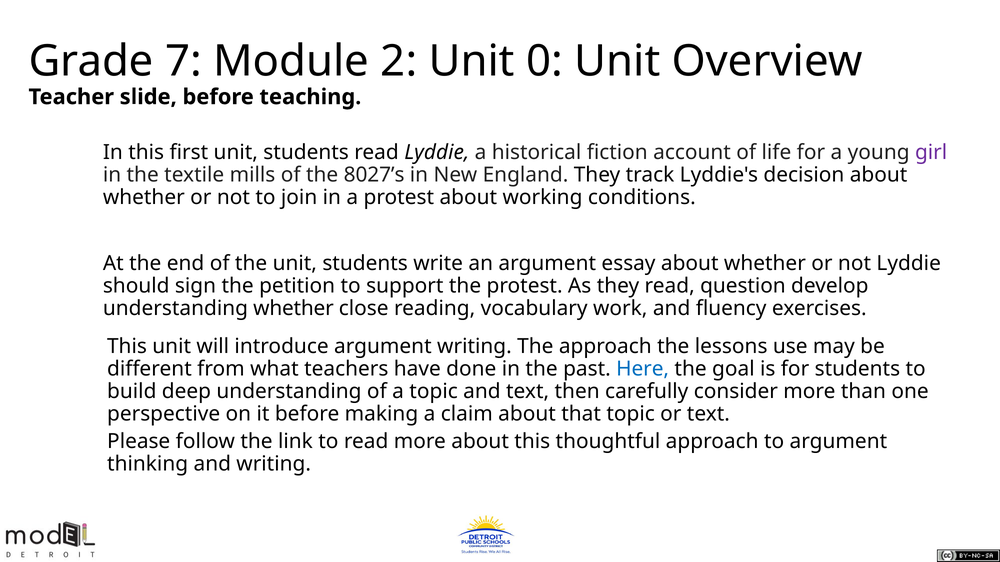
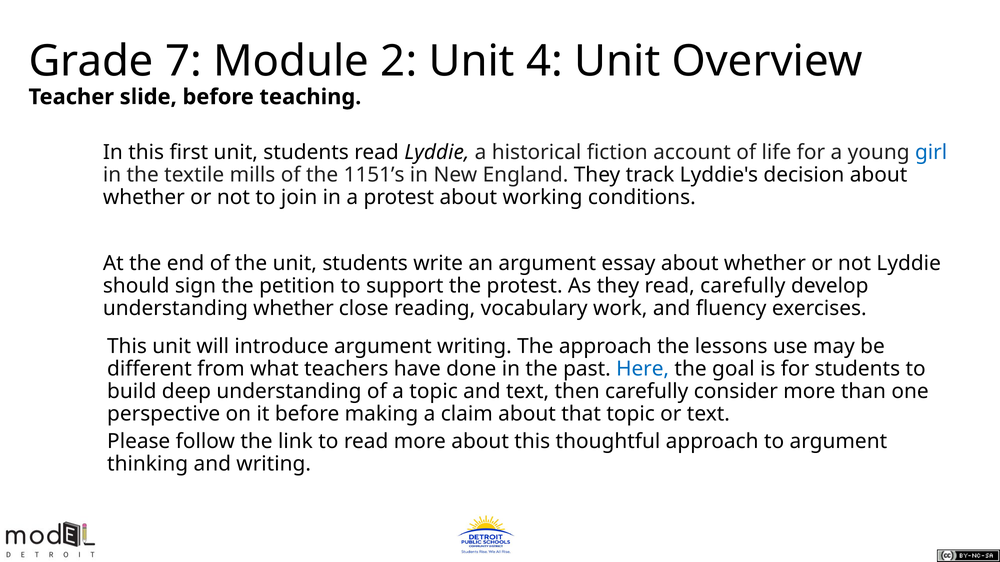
0: 0 -> 4
girl colour: purple -> blue
8027’s: 8027’s -> 1151’s
read question: question -> carefully
